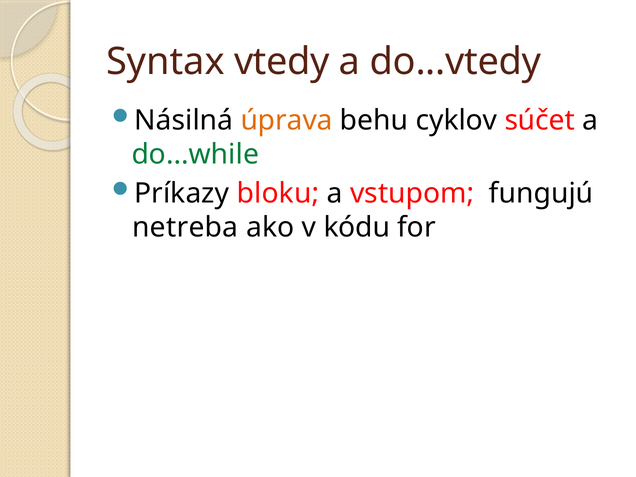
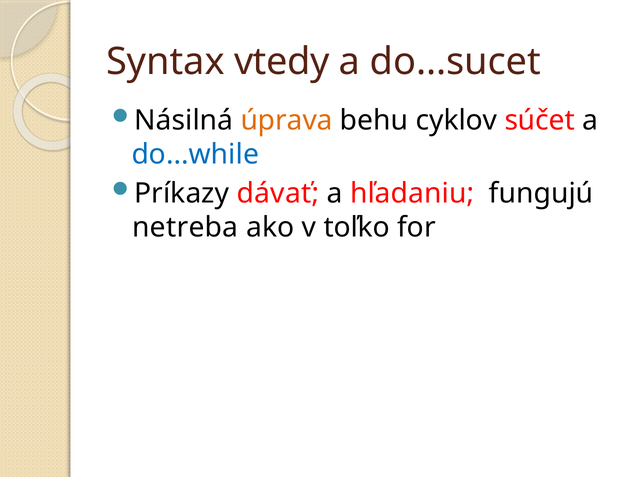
do...vtedy: do...vtedy -> do...sucet
do...while colour: green -> blue
bloku: bloku -> dávať
vstupom: vstupom -> hľadaniu
kódu: kódu -> toľko
